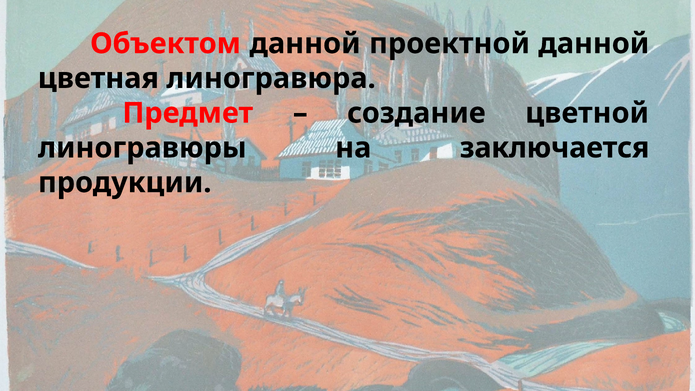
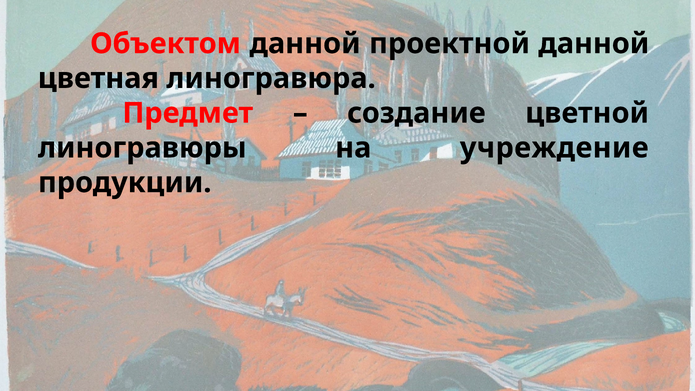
заключается: заключается -> учреждение
